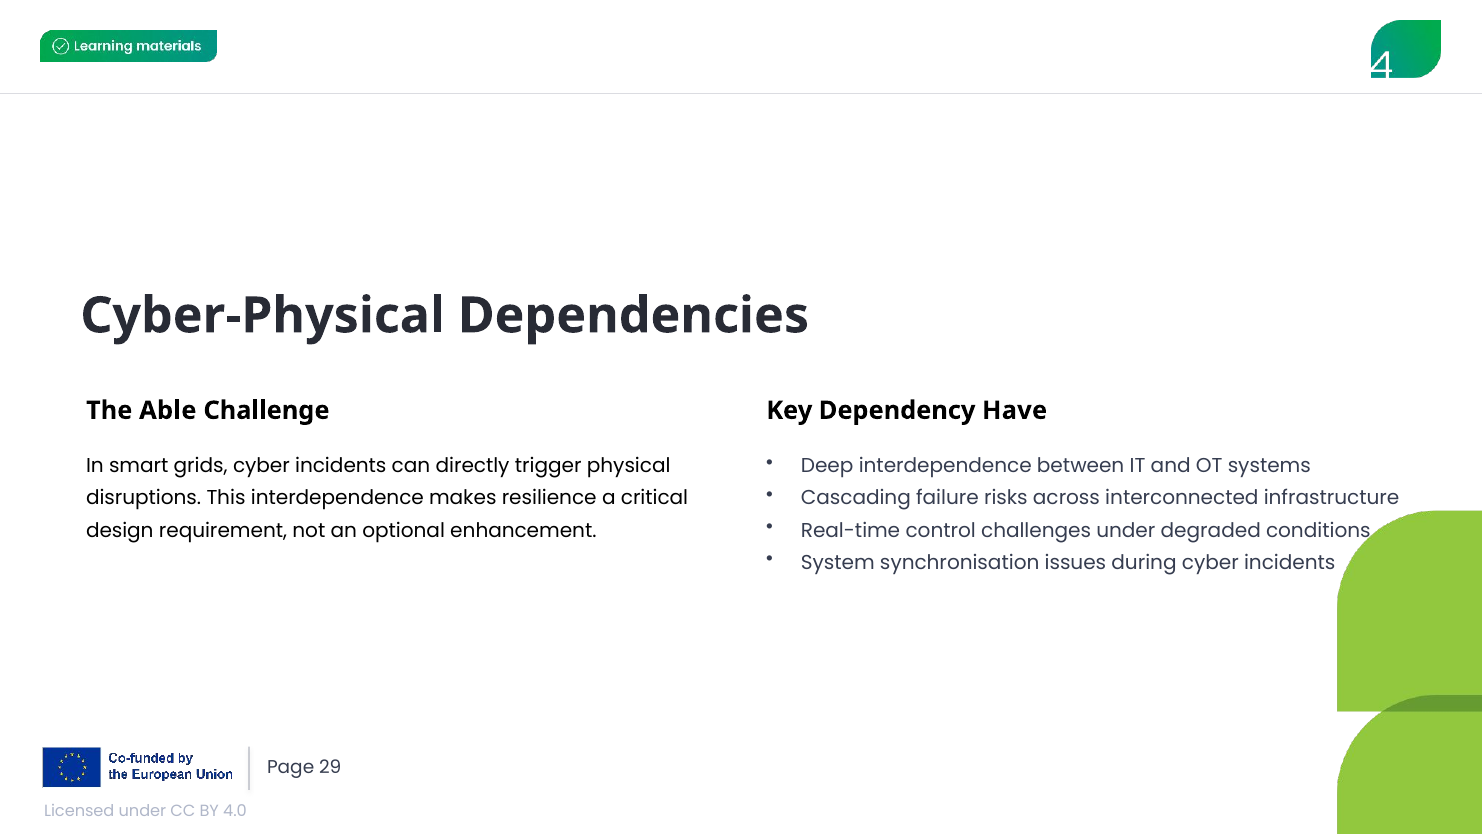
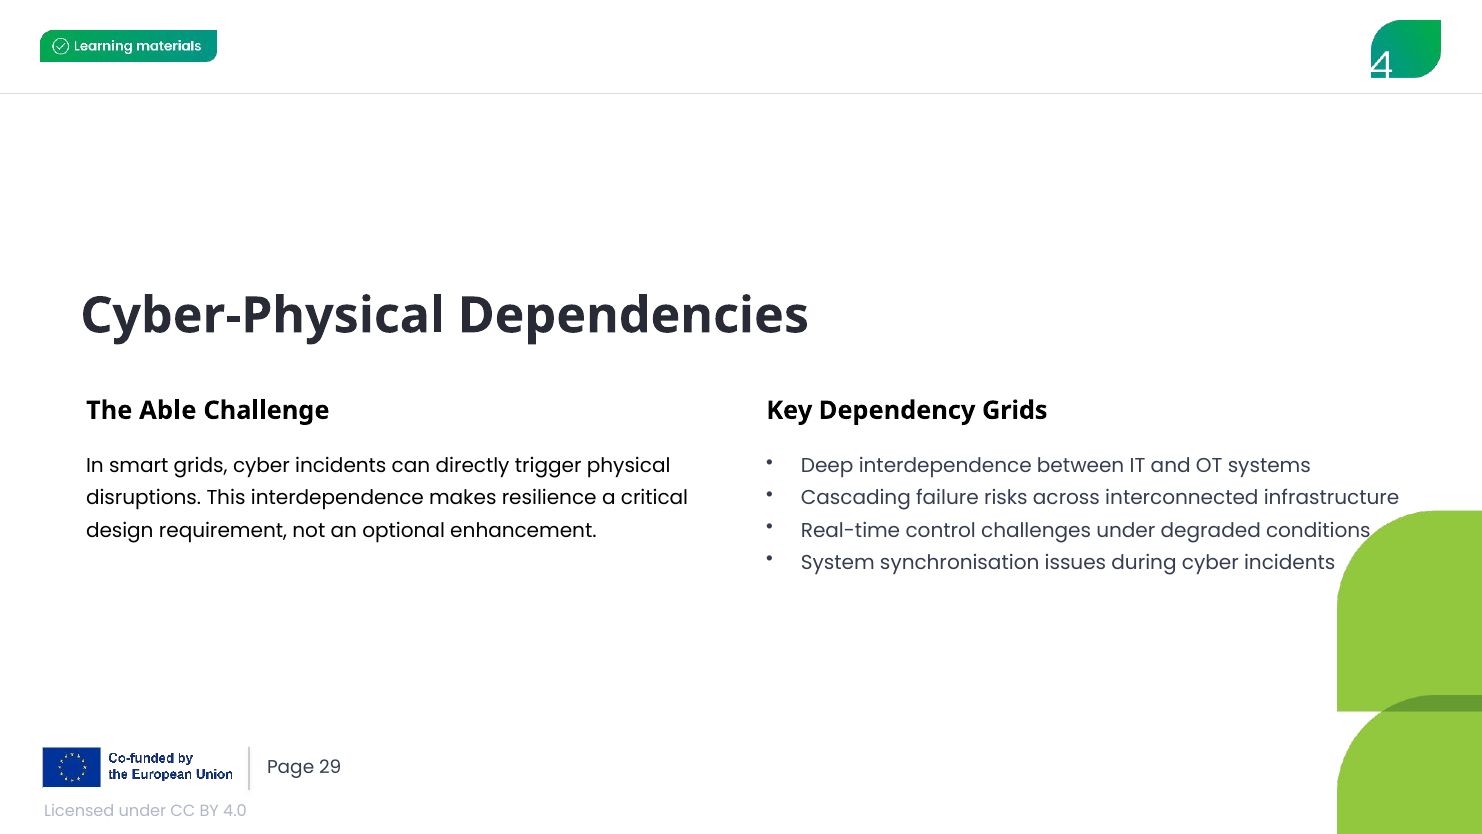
Dependency Have: Have -> Grids
